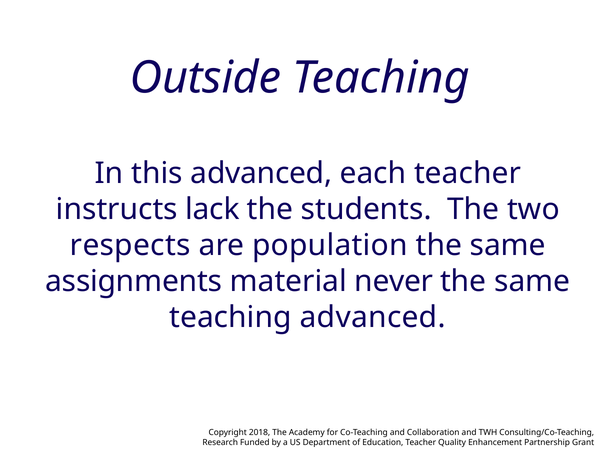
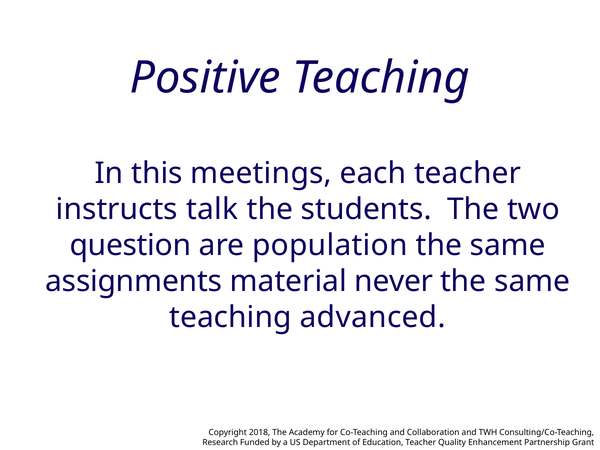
Outside: Outside -> Positive
this advanced: advanced -> meetings
lack: lack -> talk
respects: respects -> question
